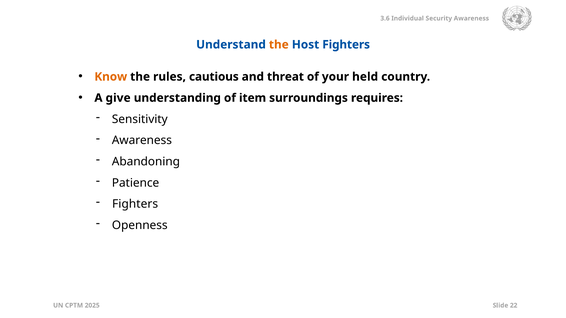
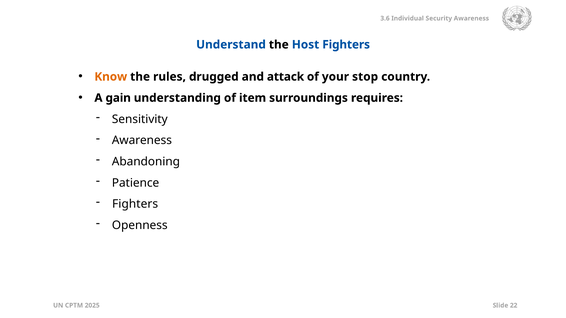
the at (279, 45) colour: orange -> black
cautious: cautious -> drugged
threat: threat -> attack
held: held -> stop
give: give -> gain
